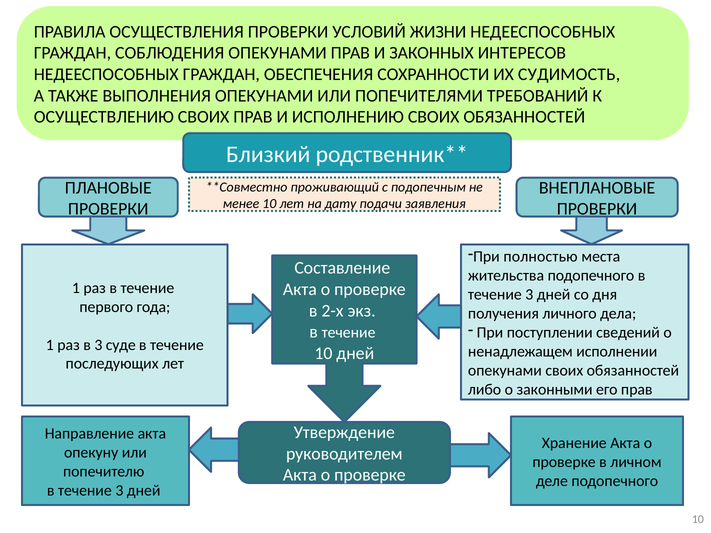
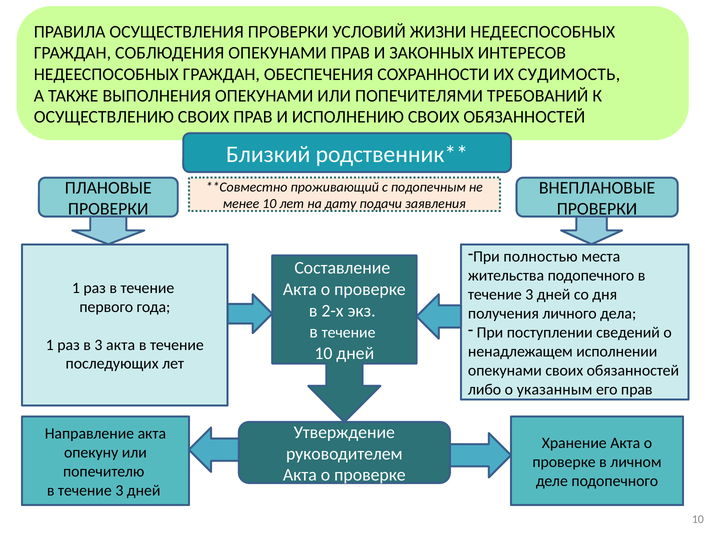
3 суде: суде -> акта
законными: законными -> указанным
